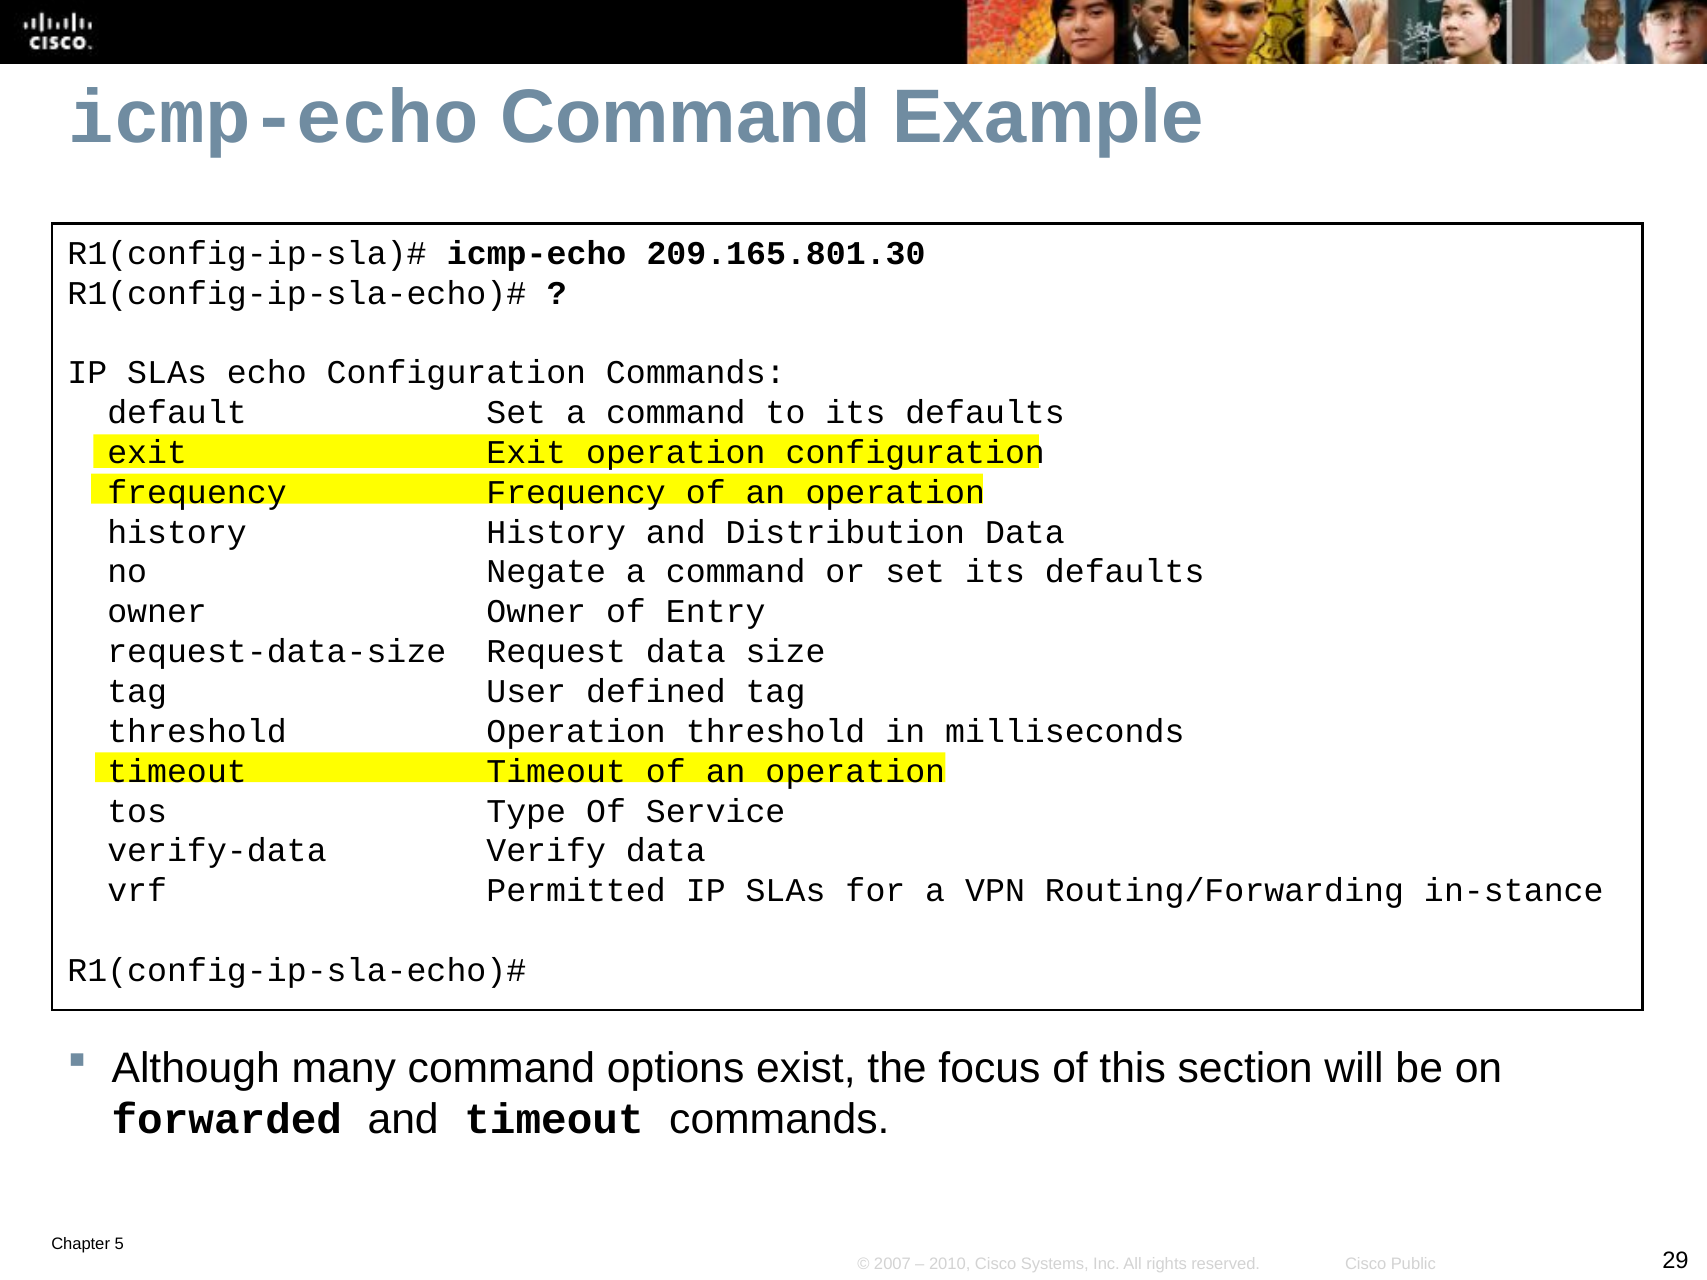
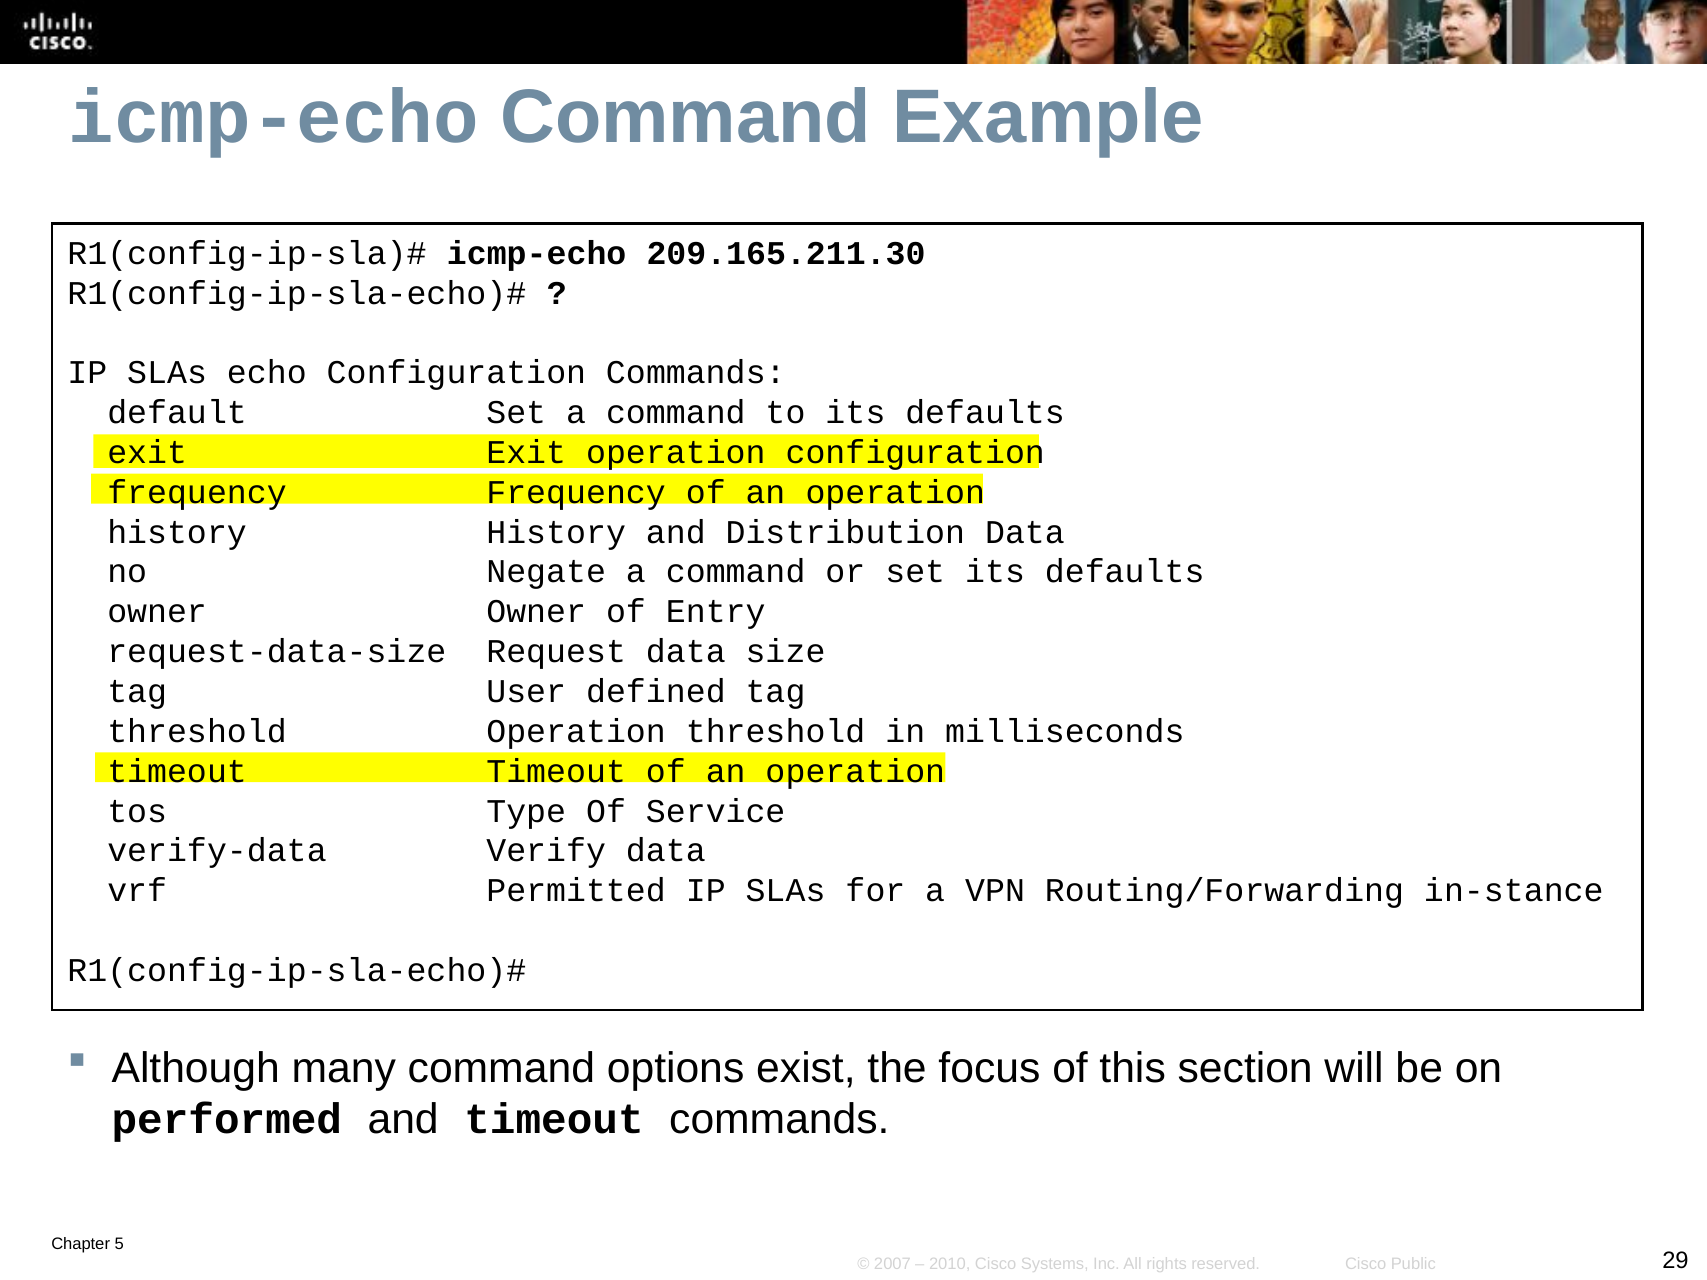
209.165.801.30: 209.165.801.30 -> 209.165.211.30
forwarded: forwarded -> performed
